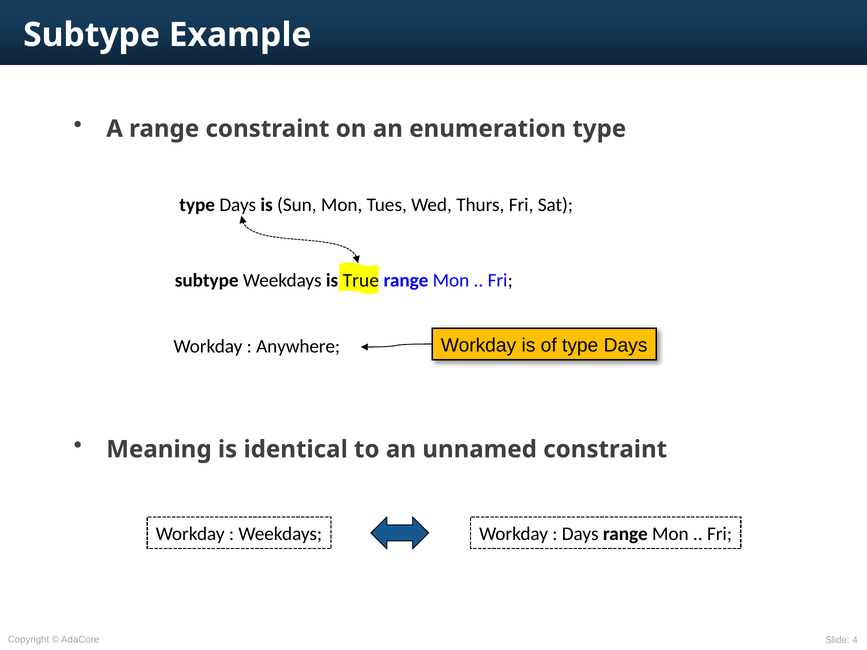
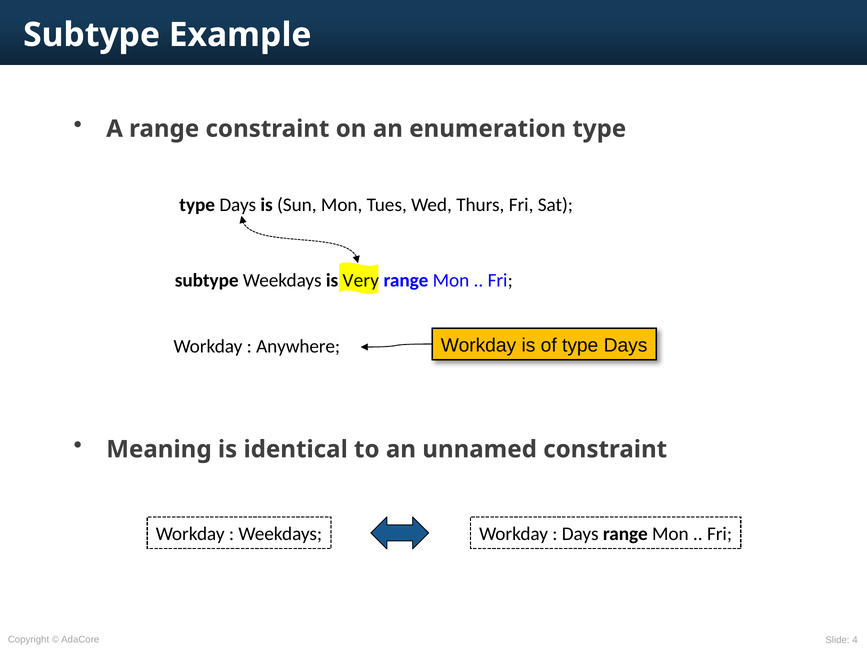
True: True -> Very
